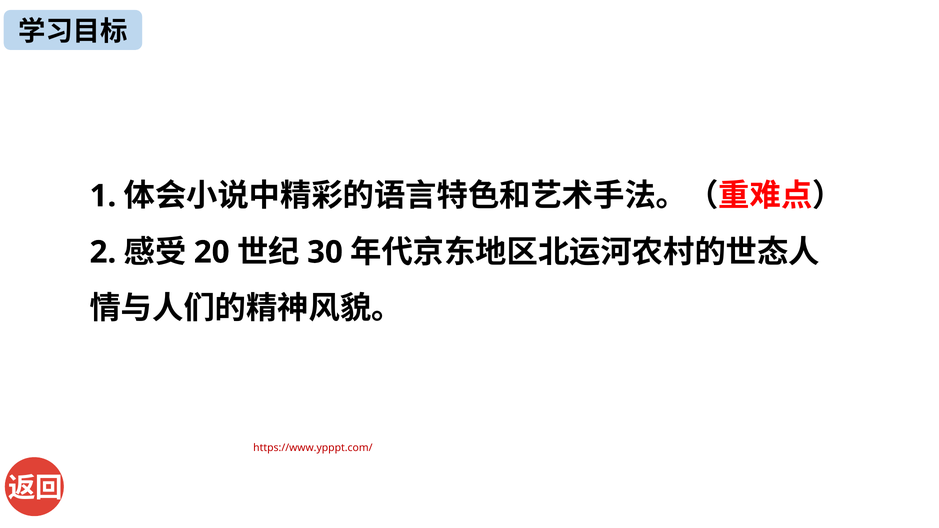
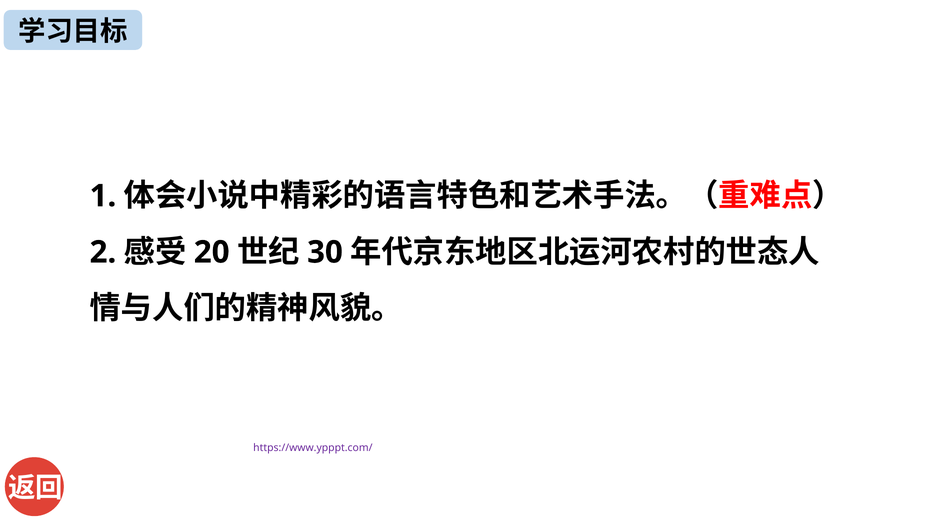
https://www.ypppt.com/ colour: red -> purple
